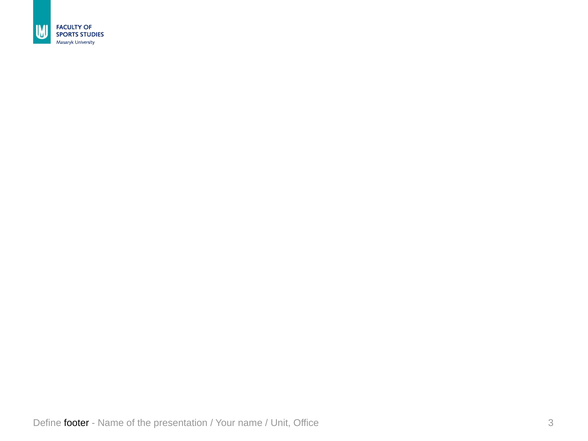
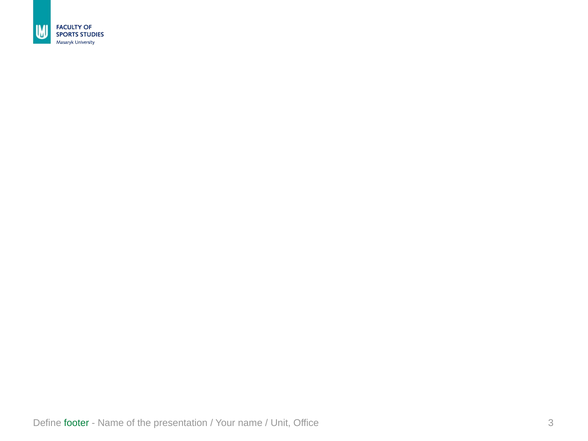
footer colour: black -> green
